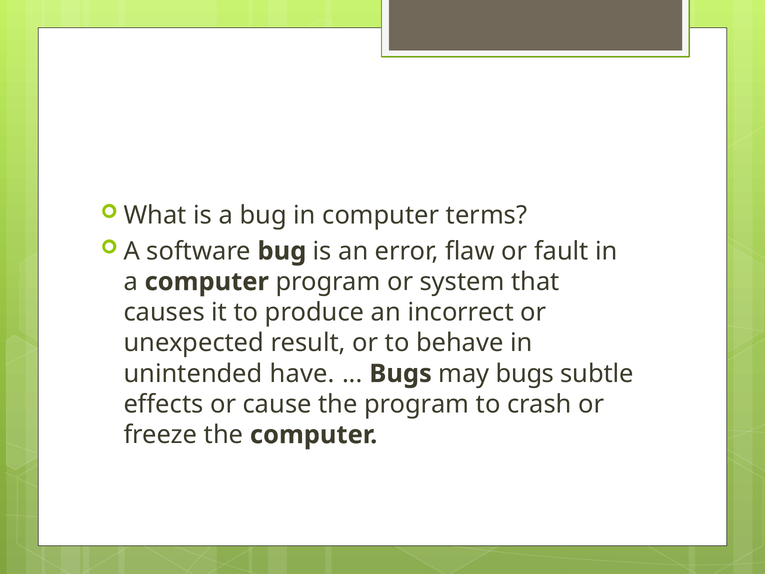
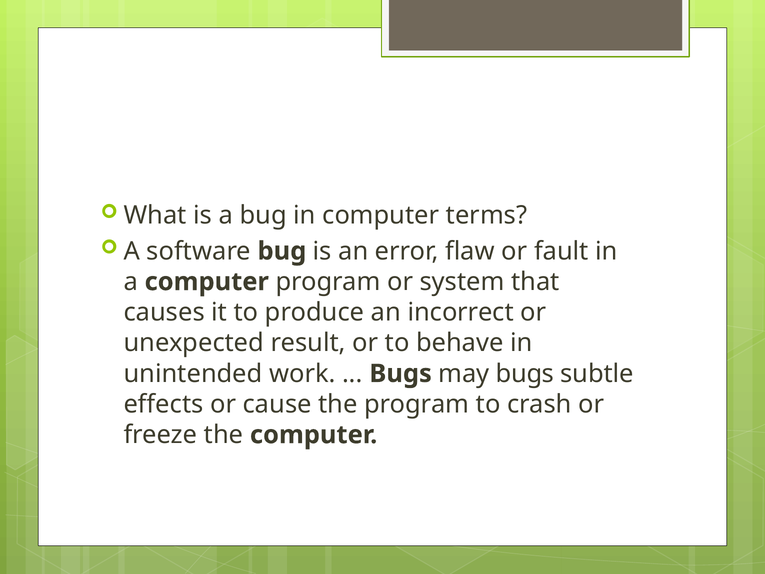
have: have -> work
